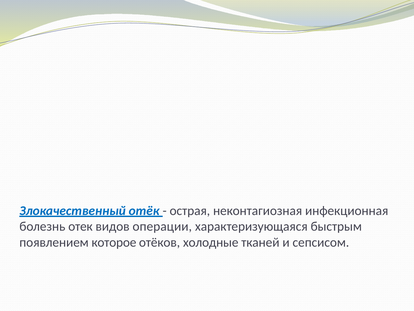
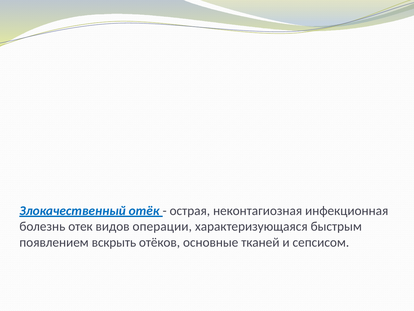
которое: которое -> вскрыть
холодные: холодные -> основные
